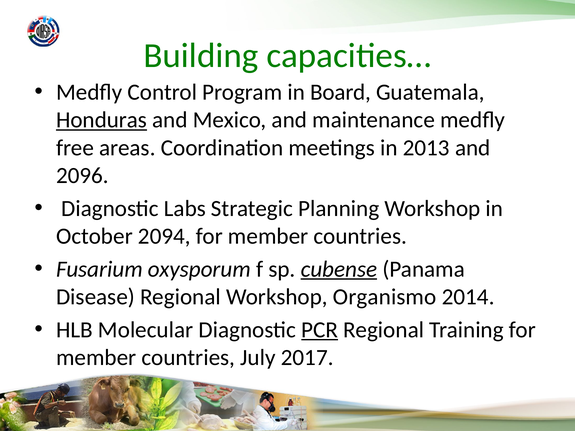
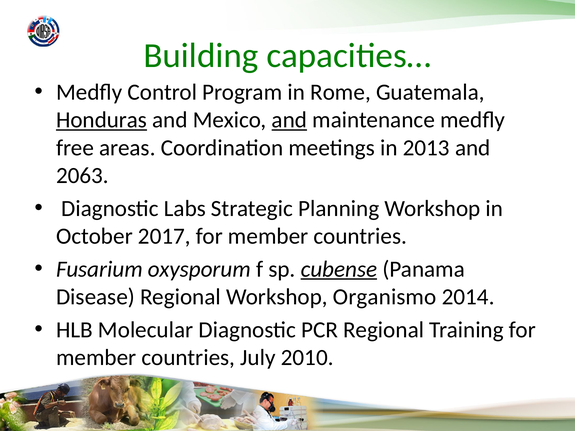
Board: Board -> Rome
and at (289, 120) underline: none -> present
2096: 2096 -> 2063
2094: 2094 -> 2017
PCR underline: present -> none
2017: 2017 -> 2010
